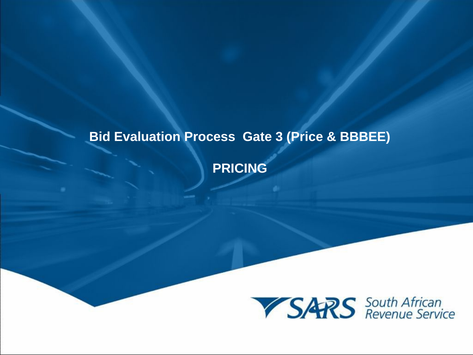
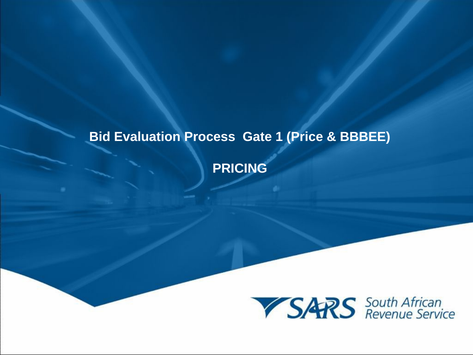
3: 3 -> 1
